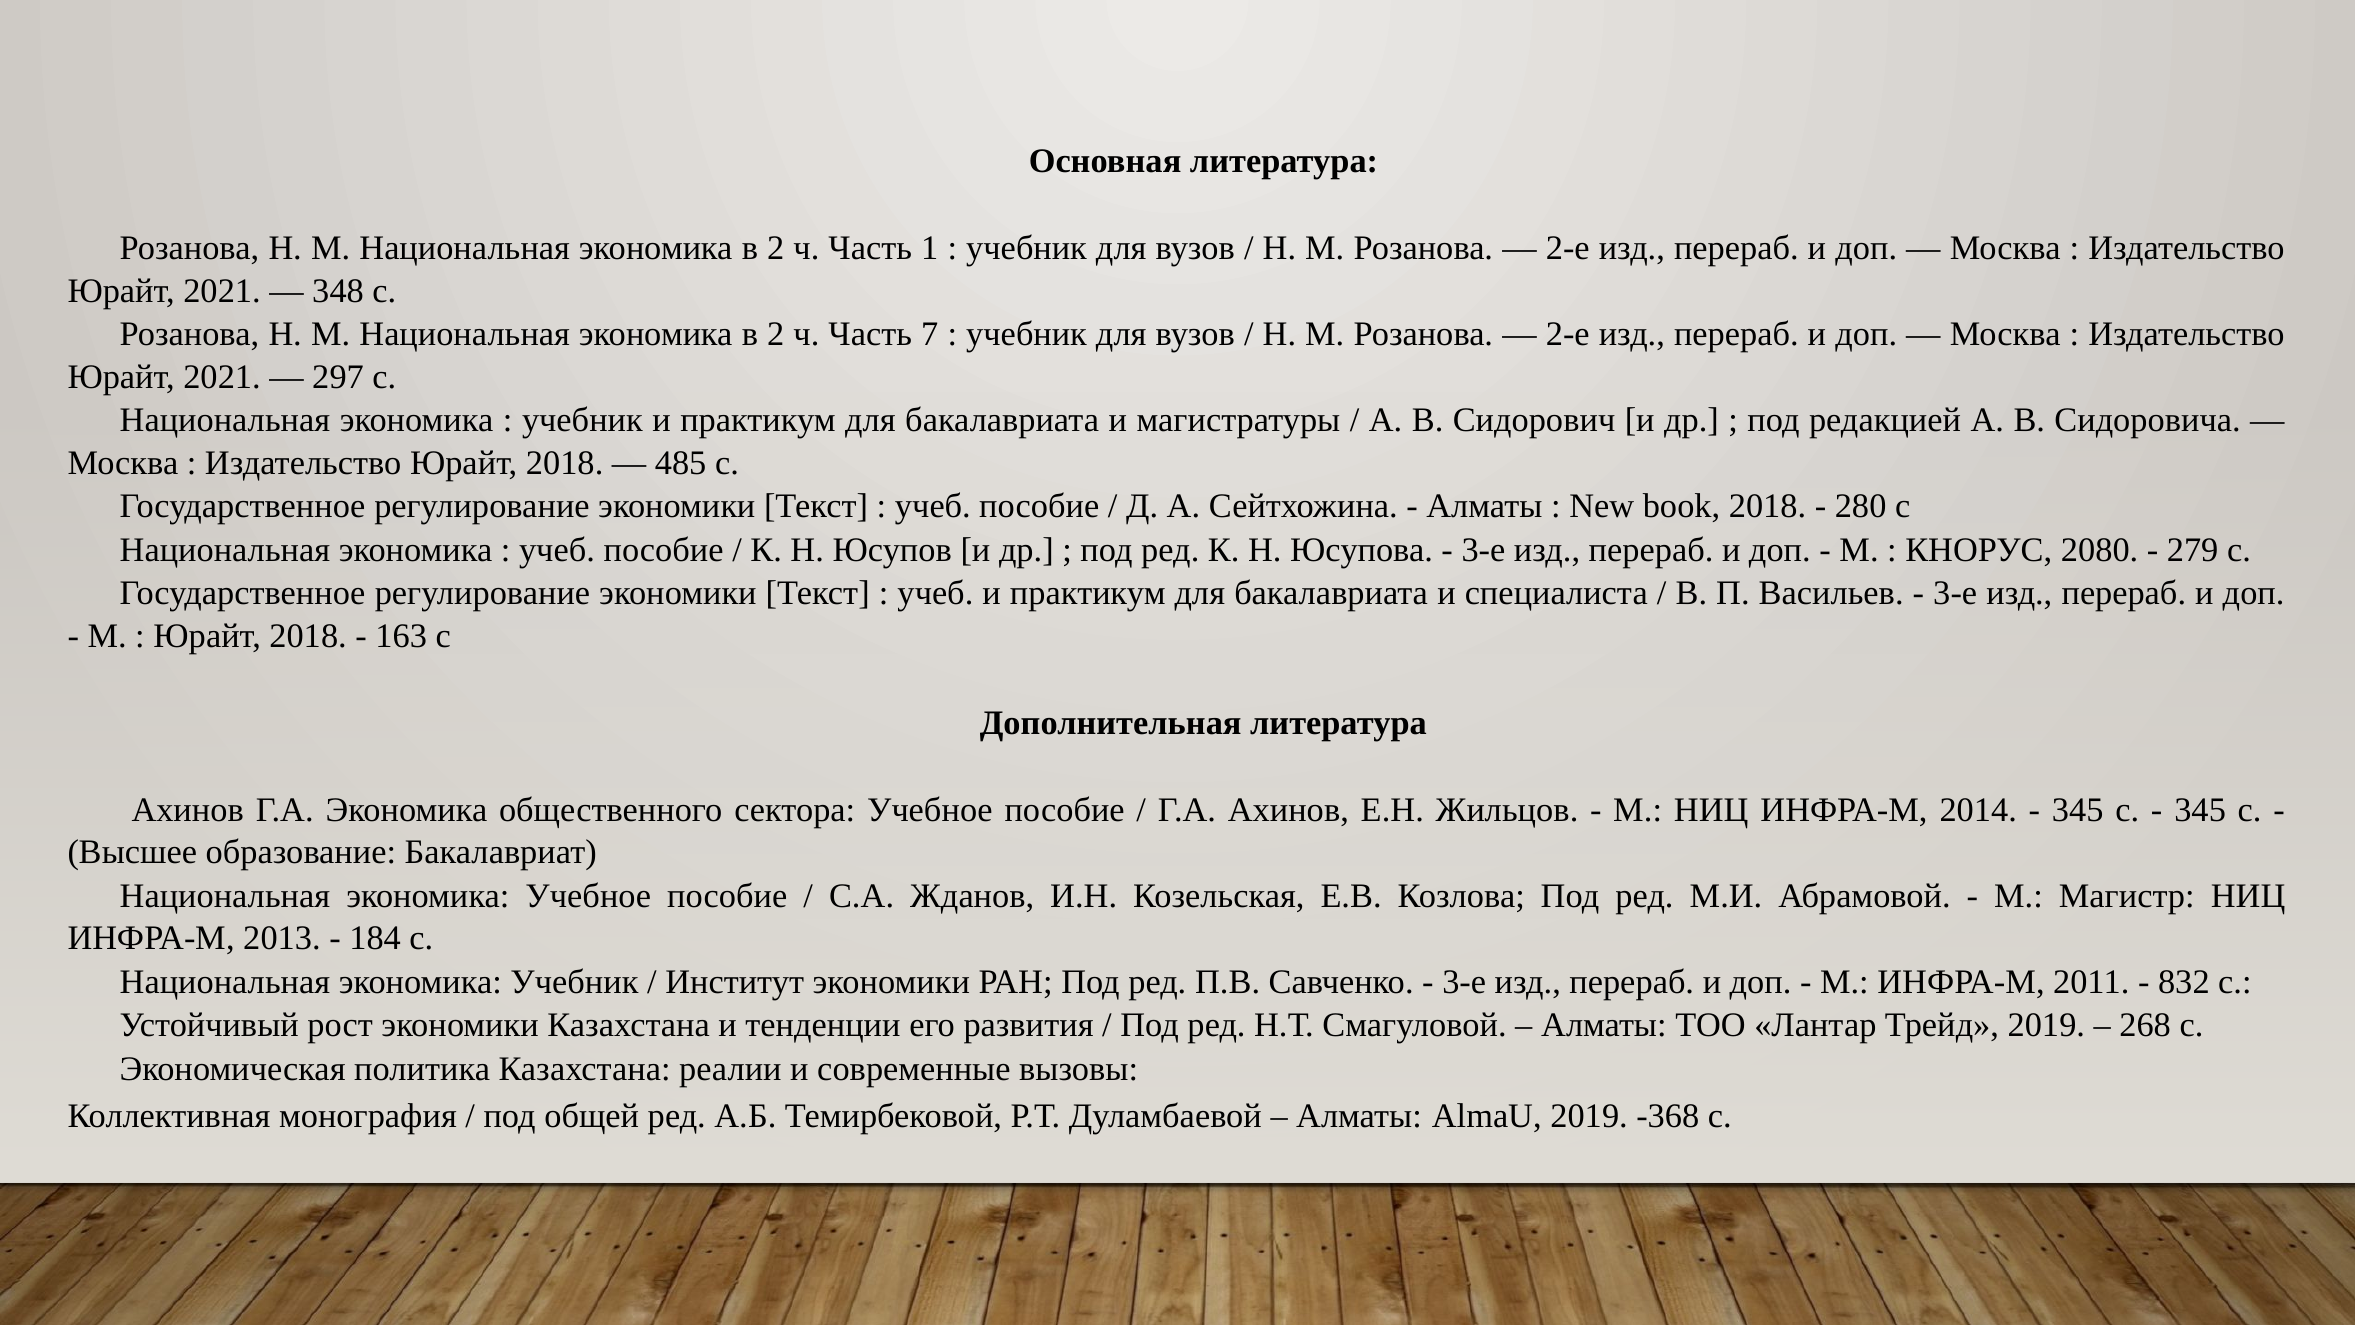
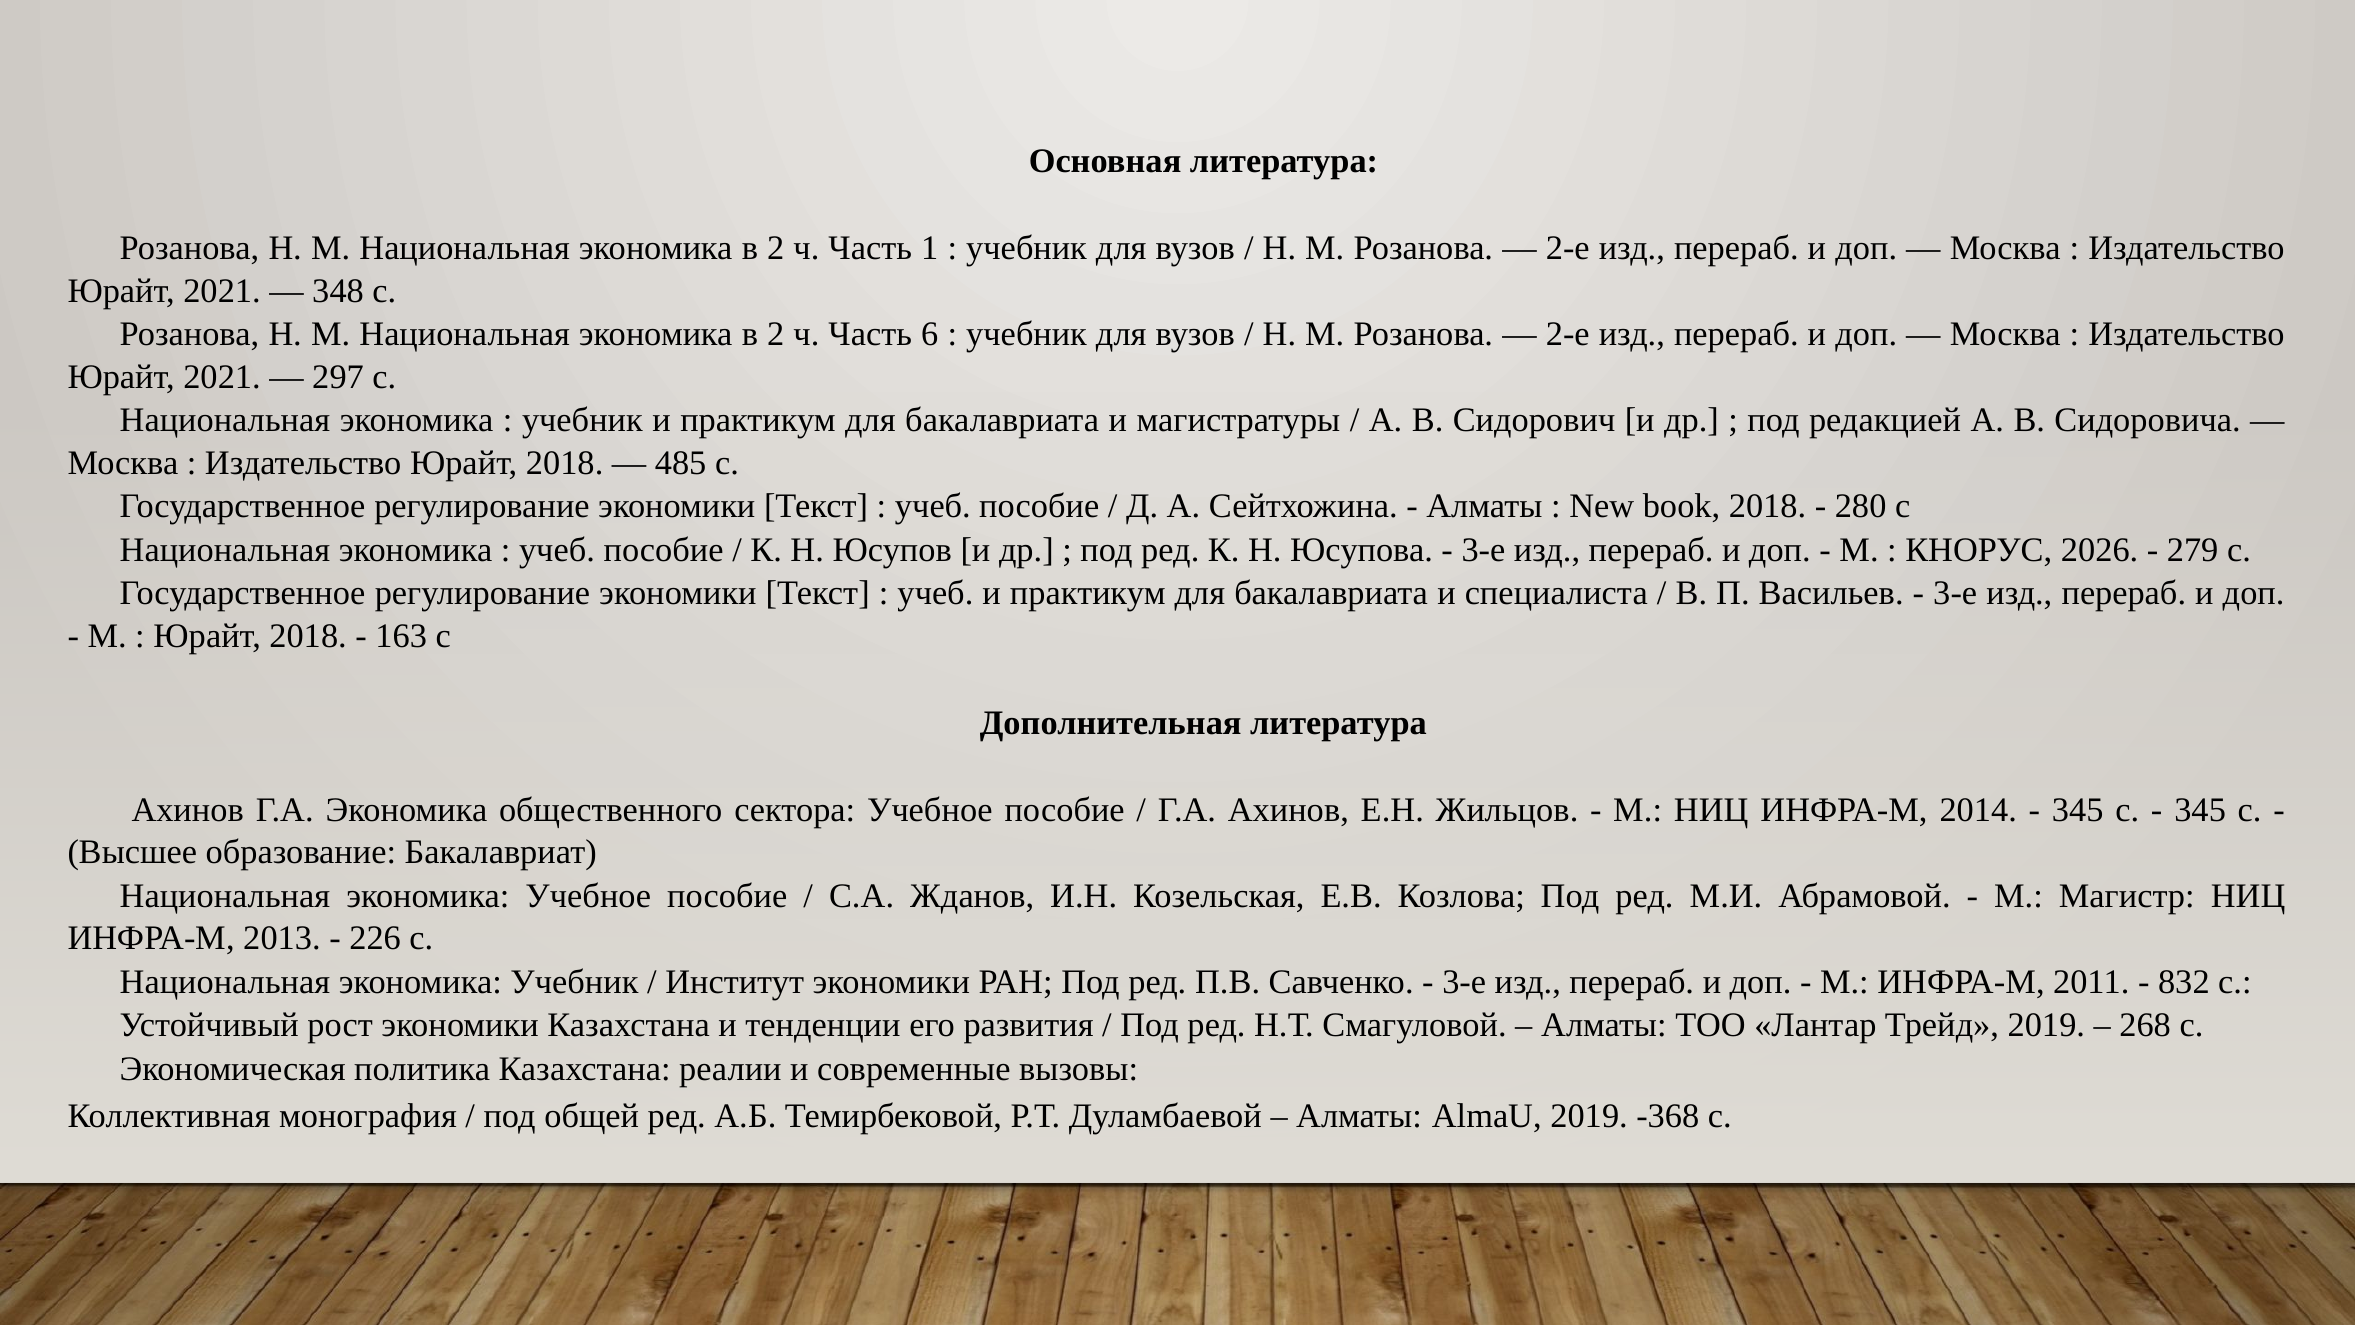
7: 7 -> 6
2080: 2080 -> 2026
184: 184 -> 226
